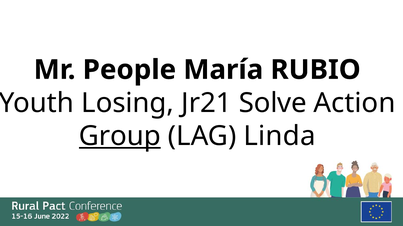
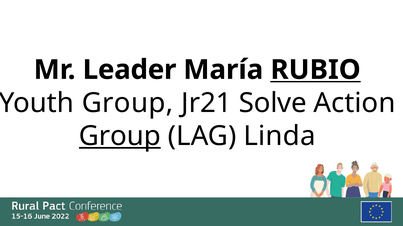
People: People -> Leader
RUBIO underline: none -> present
Losing at (128, 103): Losing -> Group
